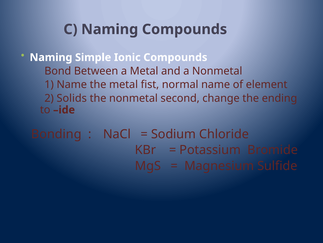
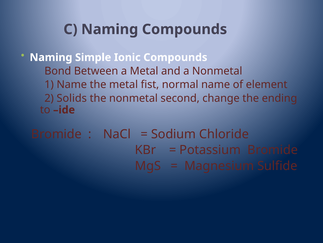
Bonding at (56, 134): Bonding -> Bromide
